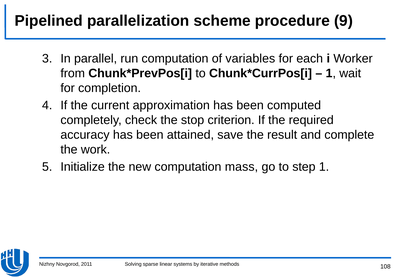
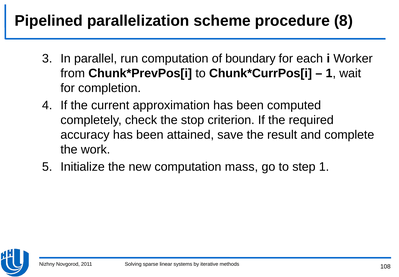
9: 9 -> 8
variables: variables -> boundary
